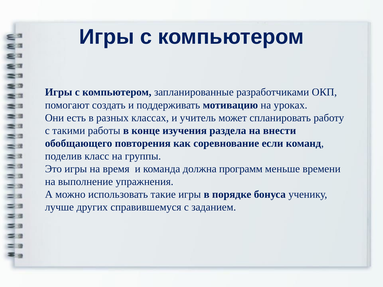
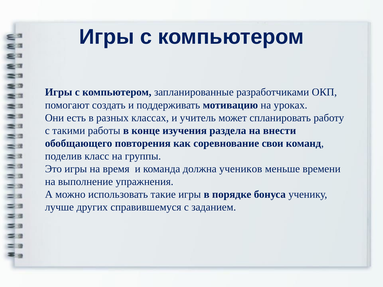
если: если -> свои
программ: программ -> учеников
